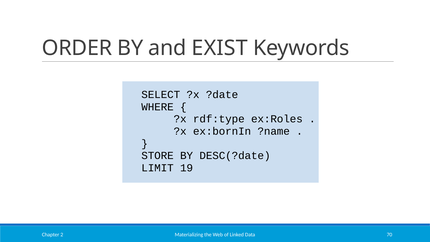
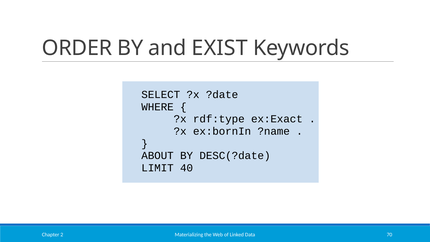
ex:Roles: ex:Roles -> ex:Exact
STORE: STORE -> ABOUT
19: 19 -> 40
